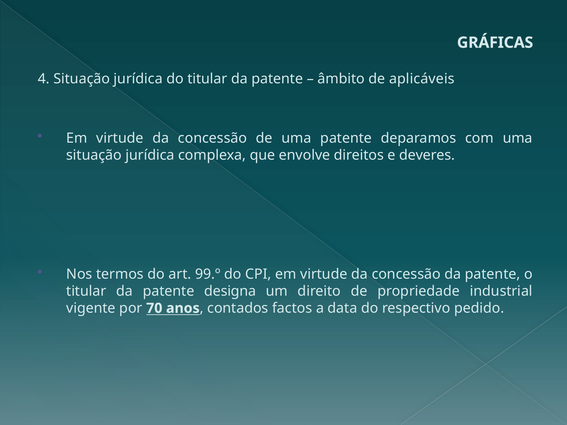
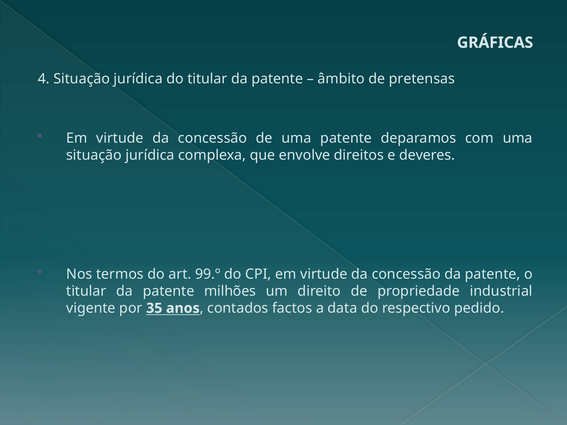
aplicáveis: aplicáveis -> pretensas
designa: designa -> milhões
70: 70 -> 35
